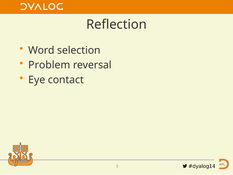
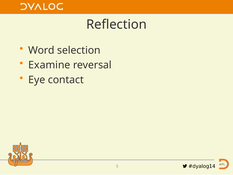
Problem: Problem -> Examine
